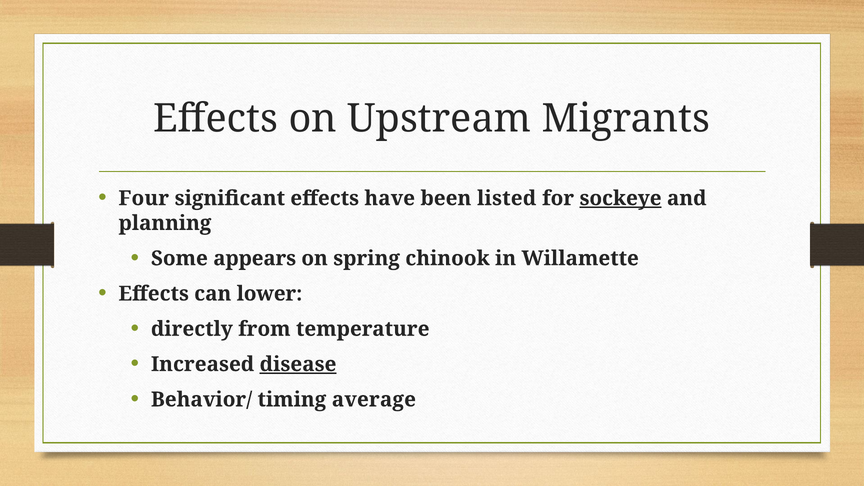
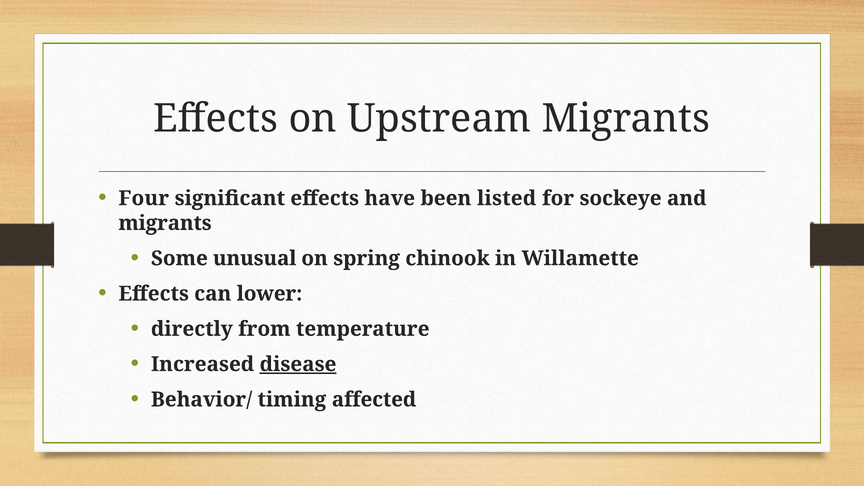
sockeye underline: present -> none
planning at (165, 223): planning -> migrants
appears: appears -> unusual
average: average -> affected
